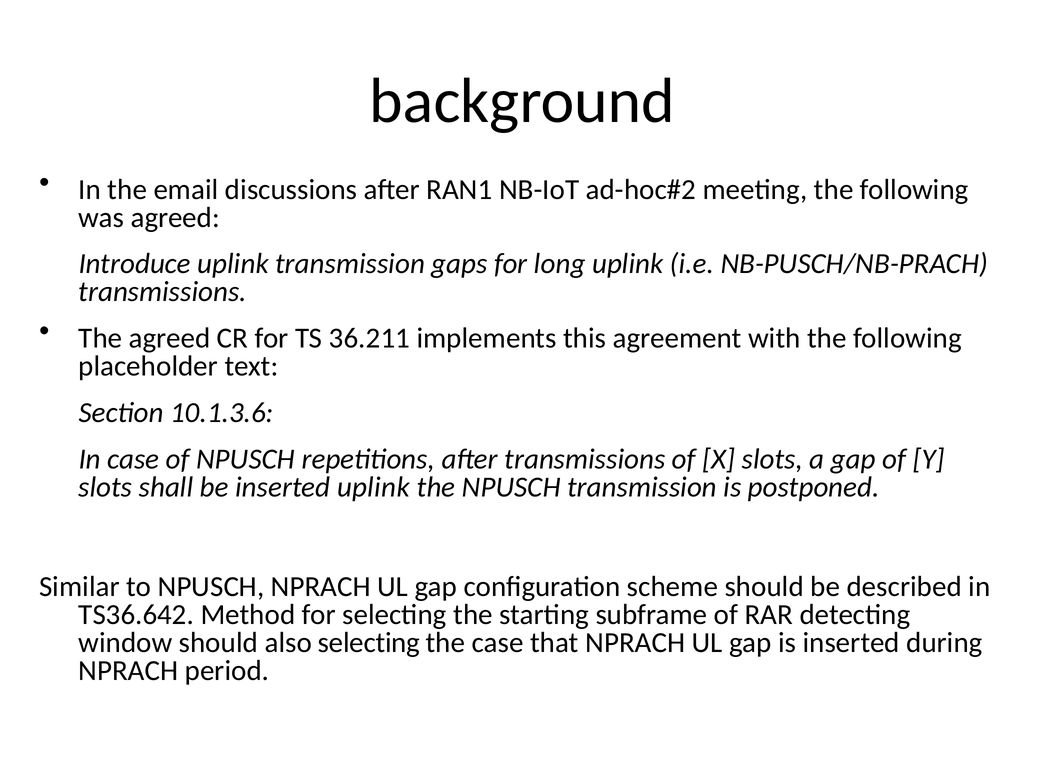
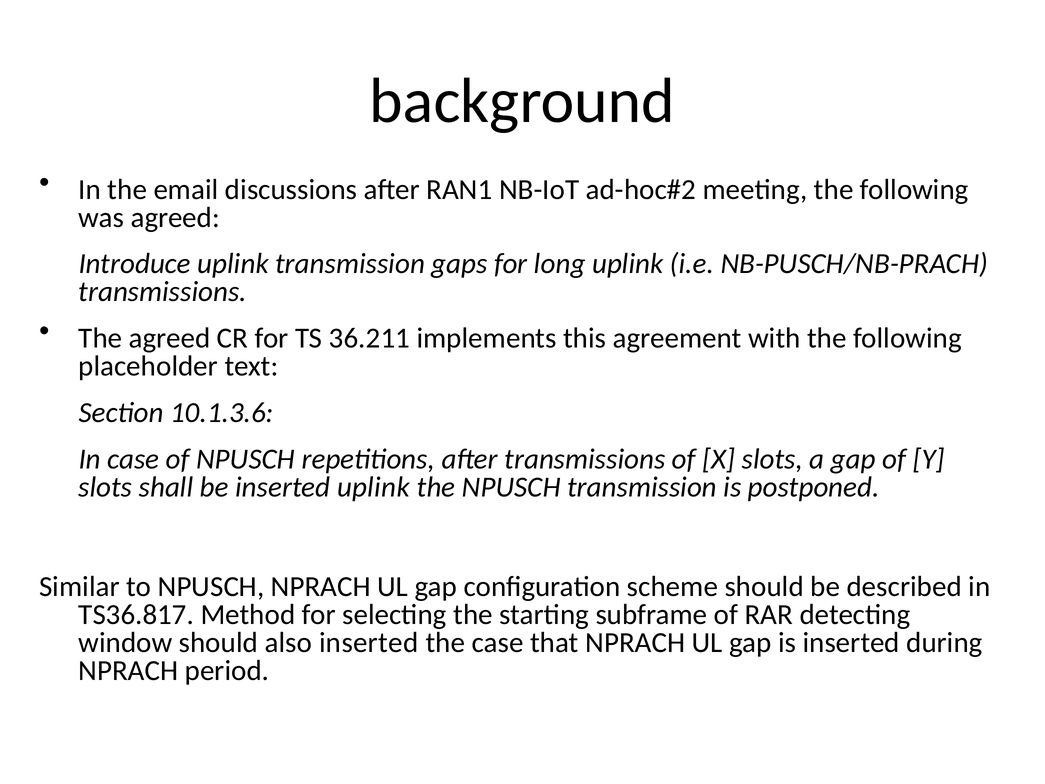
TS36.642: TS36.642 -> TS36.817
also selecting: selecting -> inserted
